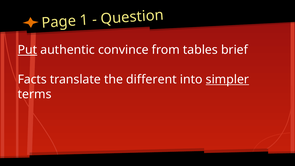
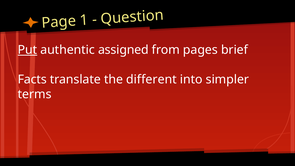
convince: convince -> assigned
tables: tables -> pages
simpler underline: present -> none
